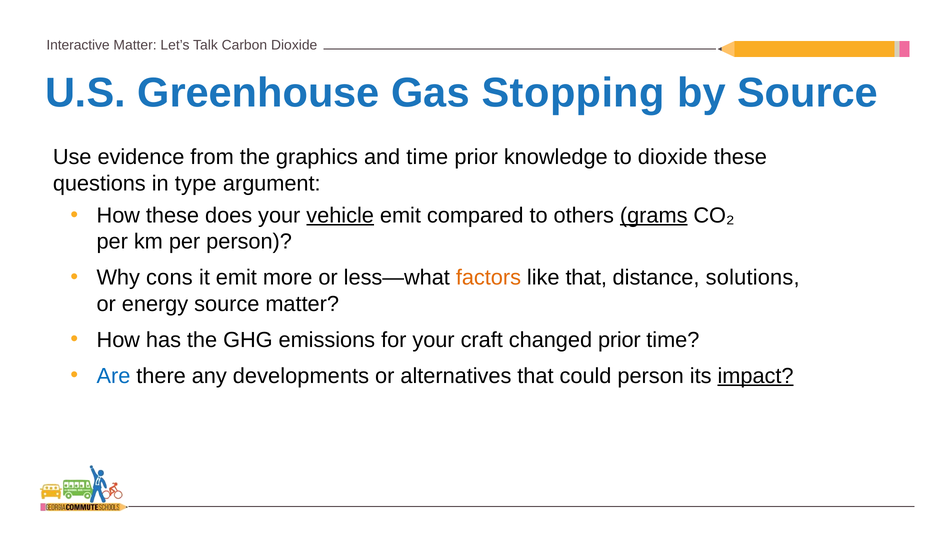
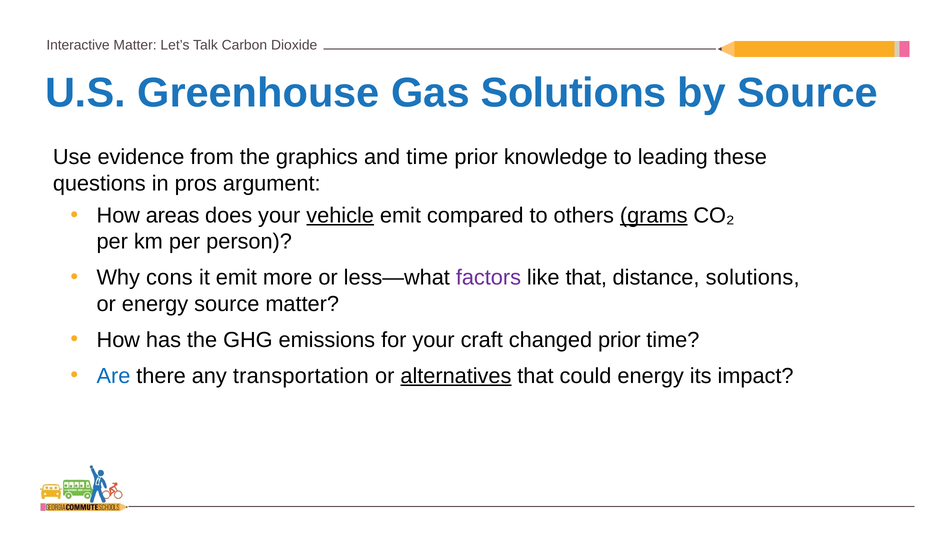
Gas Stopping: Stopping -> Solutions
to dioxide: dioxide -> leading
type: type -> pros
How these: these -> areas
factors colour: orange -> purple
developments: developments -> transportation
alternatives underline: none -> present
could person: person -> energy
impact underline: present -> none
